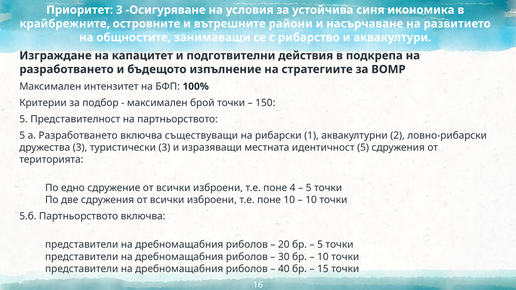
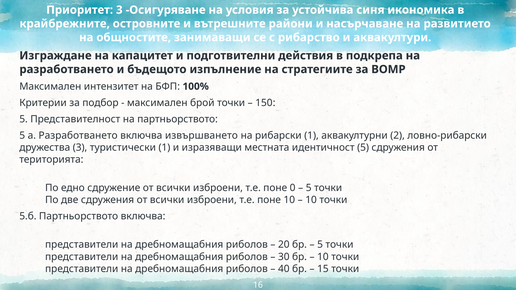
съществуващи: съществуващи -> извършването
туристически 3: 3 -> 1
4: 4 -> 0
